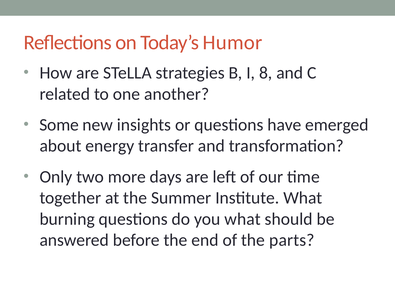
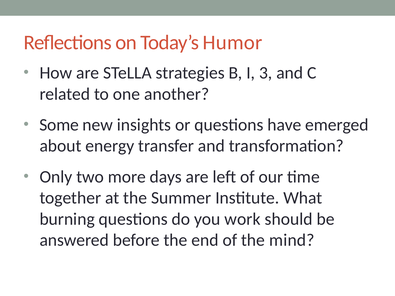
8: 8 -> 3
you what: what -> work
parts: parts -> mind
